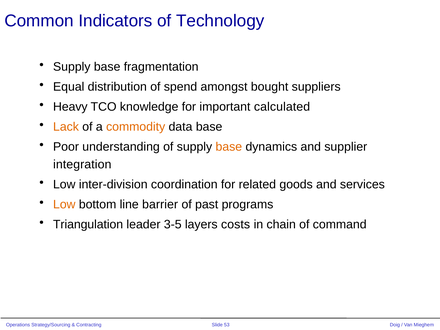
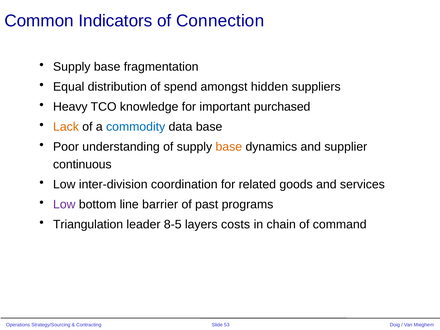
Technology: Technology -> Connection
bought: bought -> hidden
calculated: calculated -> purchased
commodity colour: orange -> blue
integration: integration -> continuous
Low at (64, 205) colour: orange -> purple
3-5: 3-5 -> 8-5
